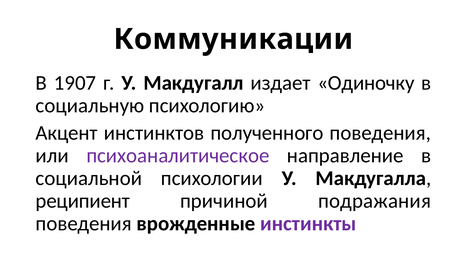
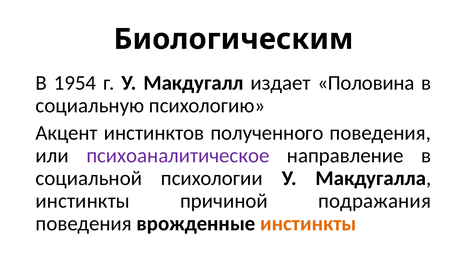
Коммуникации: Коммуникации -> Биологическим
1907: 1907 -> 1954
Одиночку: Одиночку -> Половина
реципиент at (83, 201): реципиент -> инстинкты
инстинкты at (308, 223) colour: purple -> orange
